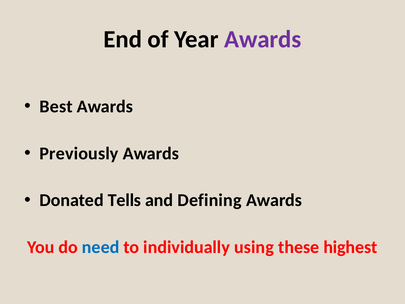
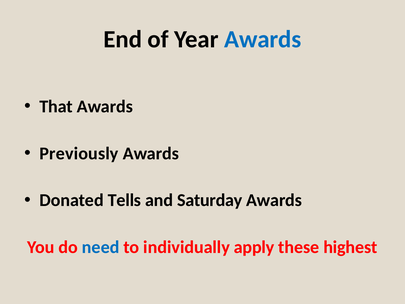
Awards at (263, 39) colour: purple -> blue
Best: Best -> That
Defining: Defining -> Saturday
using: using -> apply
